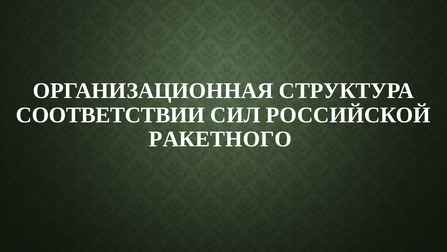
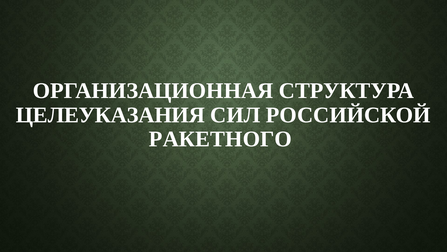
СООТВЕТСТВИИ: СООТВЕТСТВИИ -> ЦЕЛЕУКАЗАНИЯ
